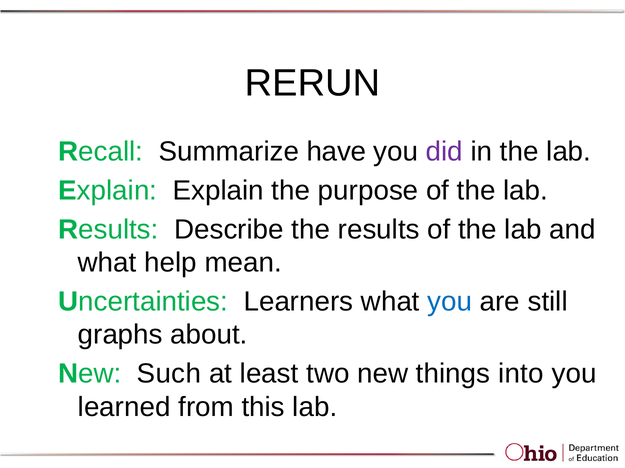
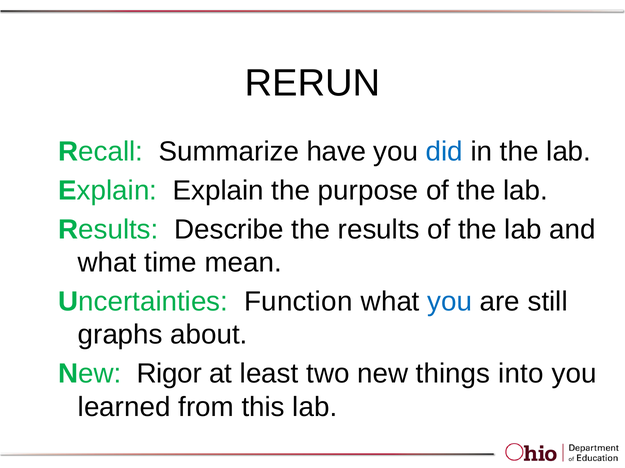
did colour: purple -> blue
help: help -> time
Learners: Learners -> Function
Such: Such -> Rigor
